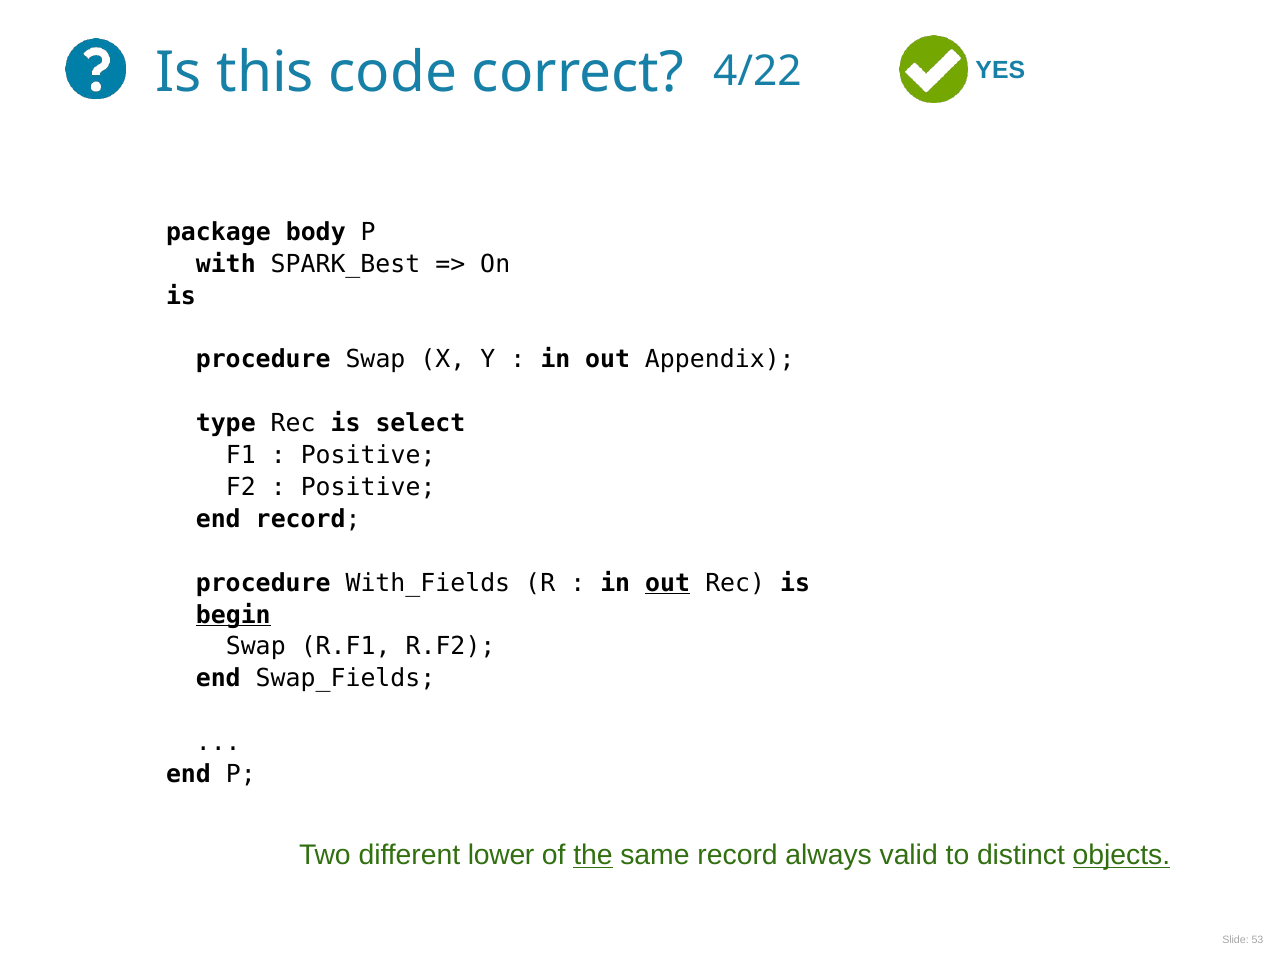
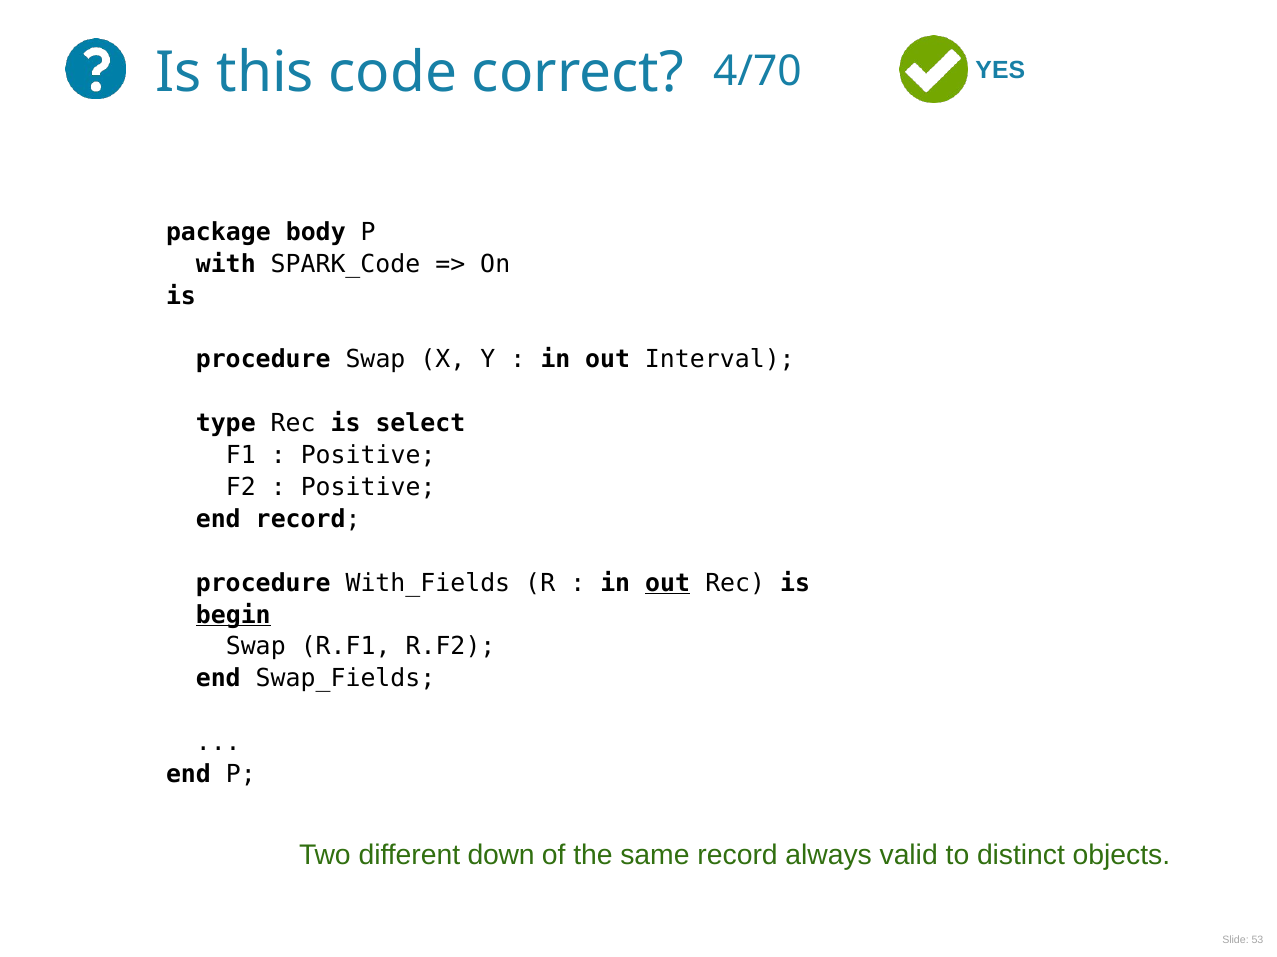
4/22: 4/22 -> 4/70
SPARK_Best: SPARK_Best -> SPARK_Code
Appendix: Appendix -> Interval
lower: lower -> down
the underline: present -> none
objects underline: present -> none
